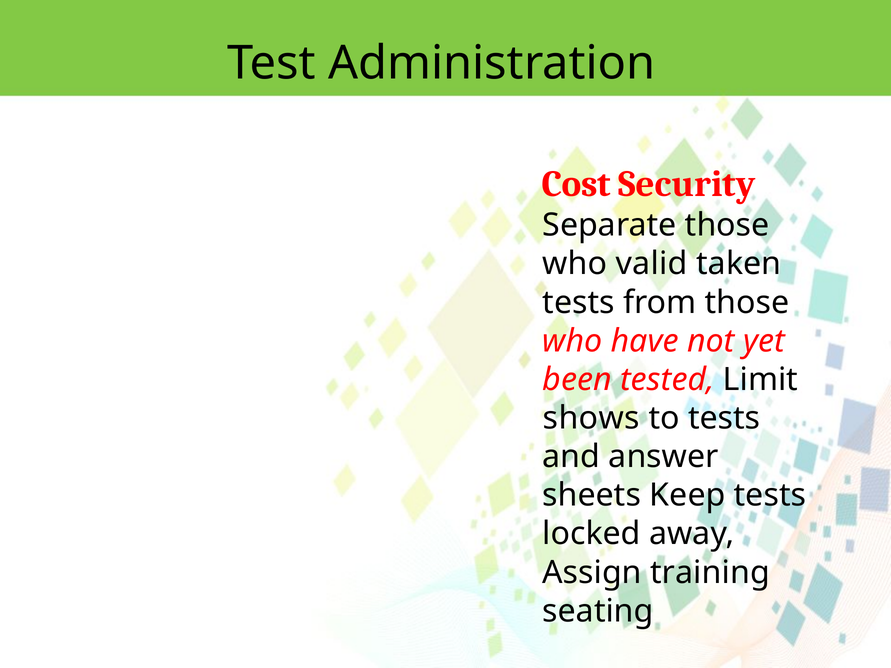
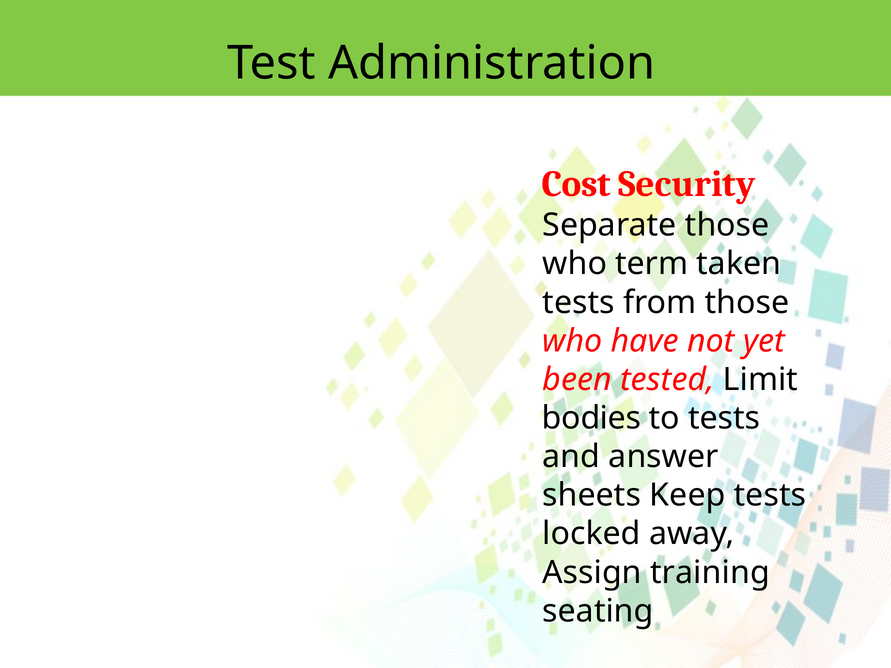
valid: valid -> term
shows: shows -> bodies
